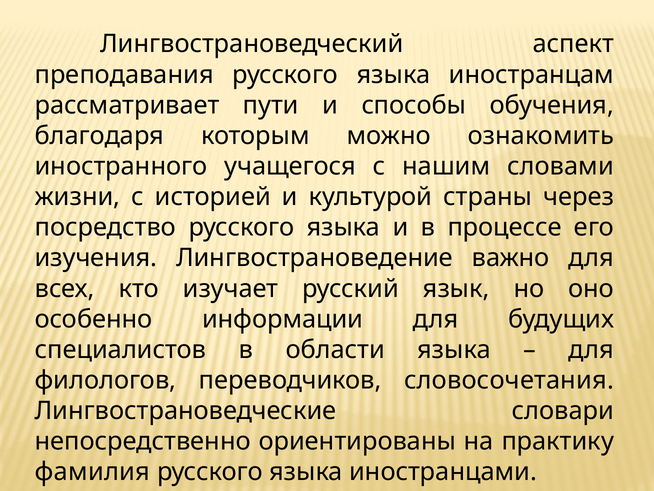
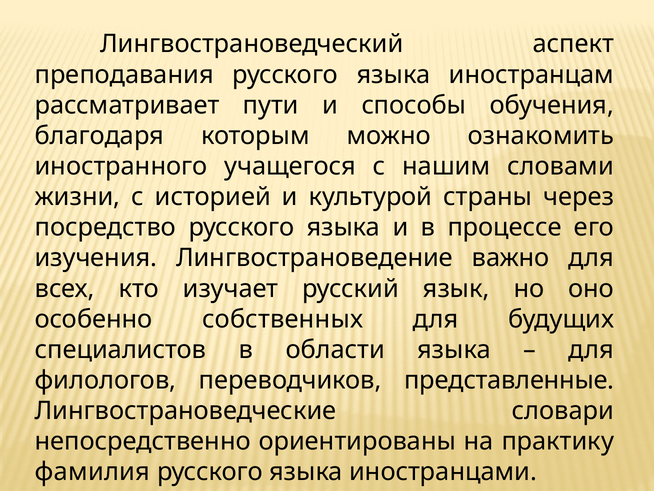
информации: информации -> собственных
словосочетания: словосочетания -> представленные
